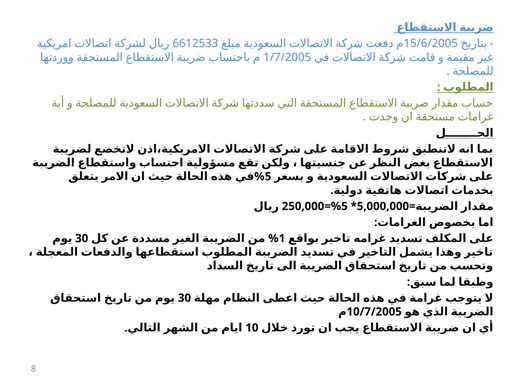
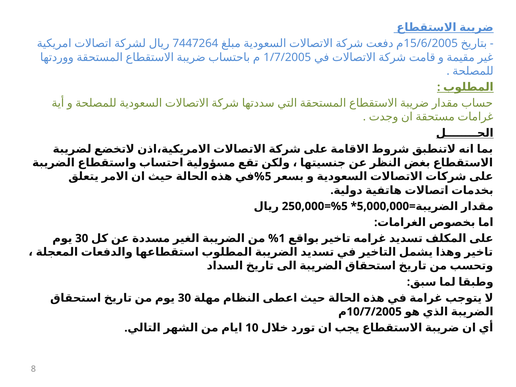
6612533: 6612533 -> 7447264
